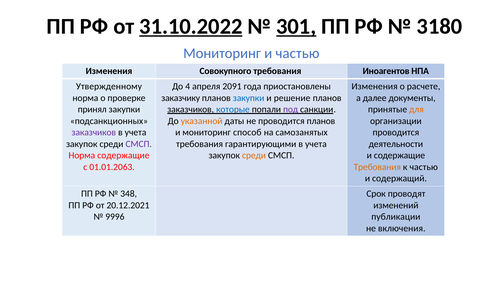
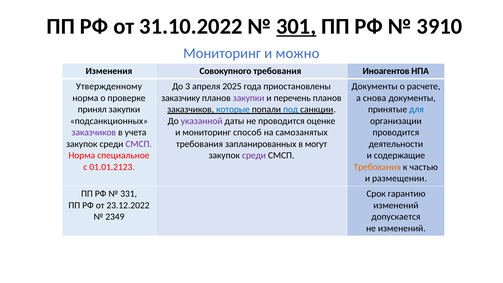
31.10.2022 underline: present -> none
3180: 3180 -> 3910
и частью: частью -> можно
4: 4 -> 3
2091: 2091 -> 2025
Изменения at (375, 86): Изменения -> Документы
закупки at (249, 98) colour: blue -> purple
решение: решение -> перечень
далее: далее -> снова
под colour: purple -> blue
для colour: orange -> blue
указанной colour: orange -> purple
проводится планов: планов -> оценке
гарантирующими: гарантирующими -> запланированных
учета at (316, 144): учета -> могут
Норма содержащие: содержащие -> специальное
среди at (254, 155) colour: orange -> purple
01.01.2063: 01.01.2063 -> 01.01.2123
содержащий: содержащий -> размещении
348: 348 -> 331
проводят: проводят -> гарантию
20.12.2021: 20.12.2021 -> 23.12.2022
9996: 9996 -> 2349
публикации: публикации -> допускается
не включения: включения -> изменений
